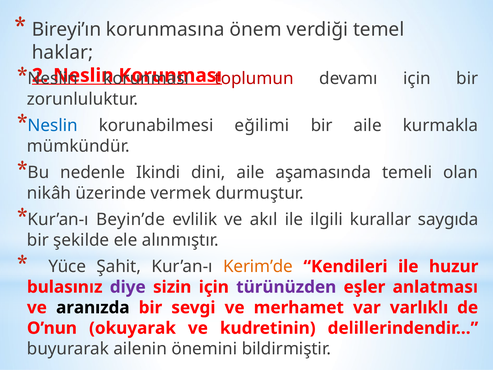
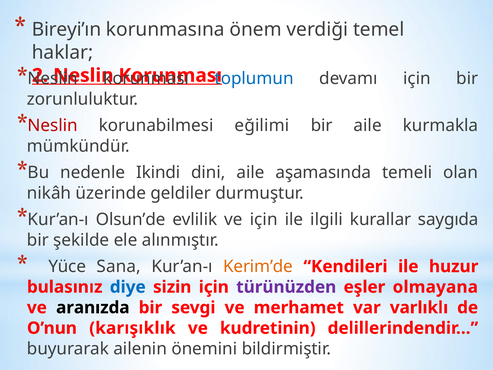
toplumun colour: red -> blue
Neslin at (53, 125) colour: blue -> red
vermek: vermek -> geldiler
Beyin’de: Beyin’de -> Olsun’de
ve akıl: akıl -> için
Şahit: Şahit -> Sana
diye colour: purple -> blue
anlatması: anlatması -> olmayana
okuyarak: okuyarak -> karışıklık
